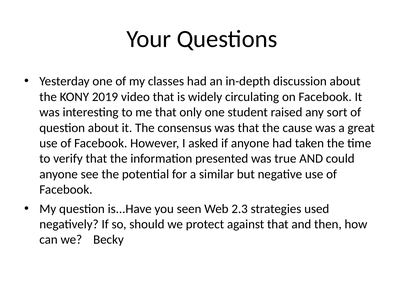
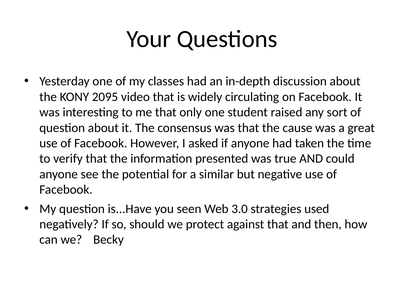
2019: 2019 -> 2095
2.3: 2.3 -> 3.0
